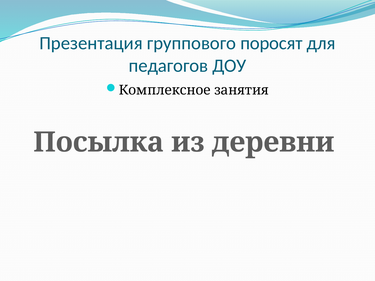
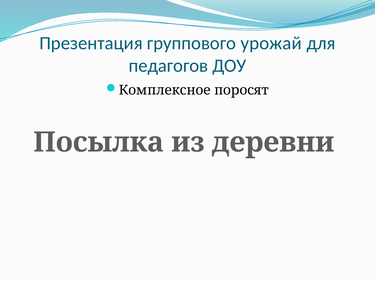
поросят: поросят -> урожай
занятия: занятия -> поросят
